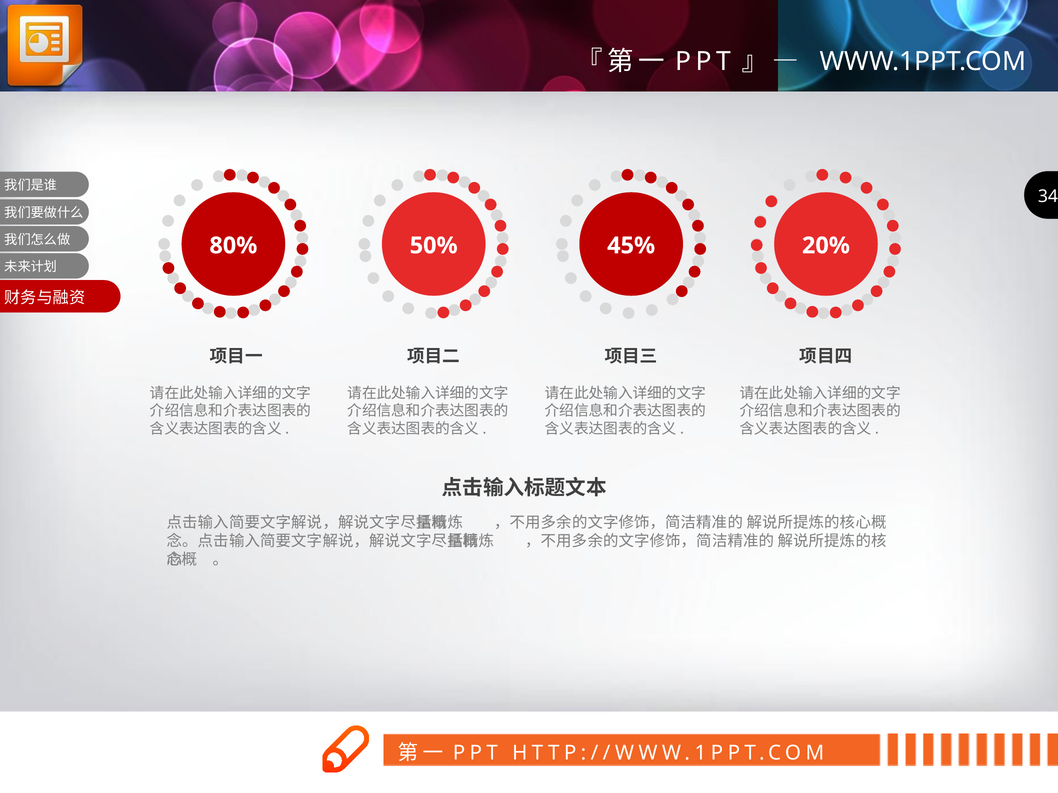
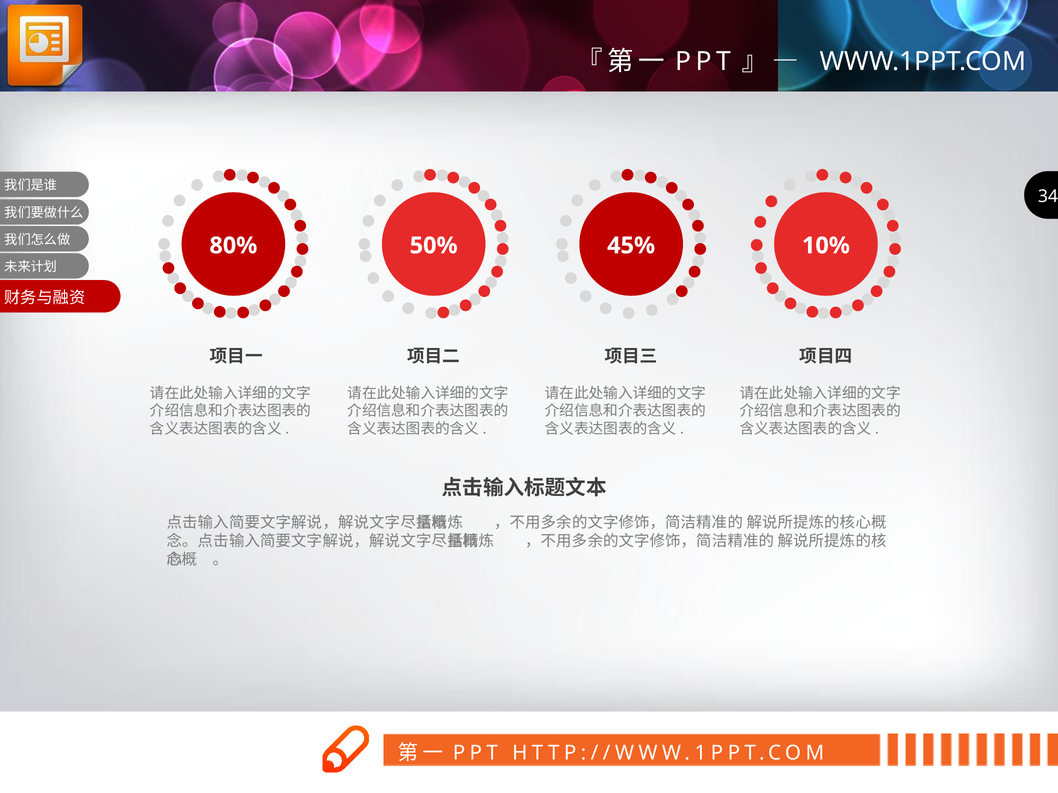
20%: 20% -> 10%
